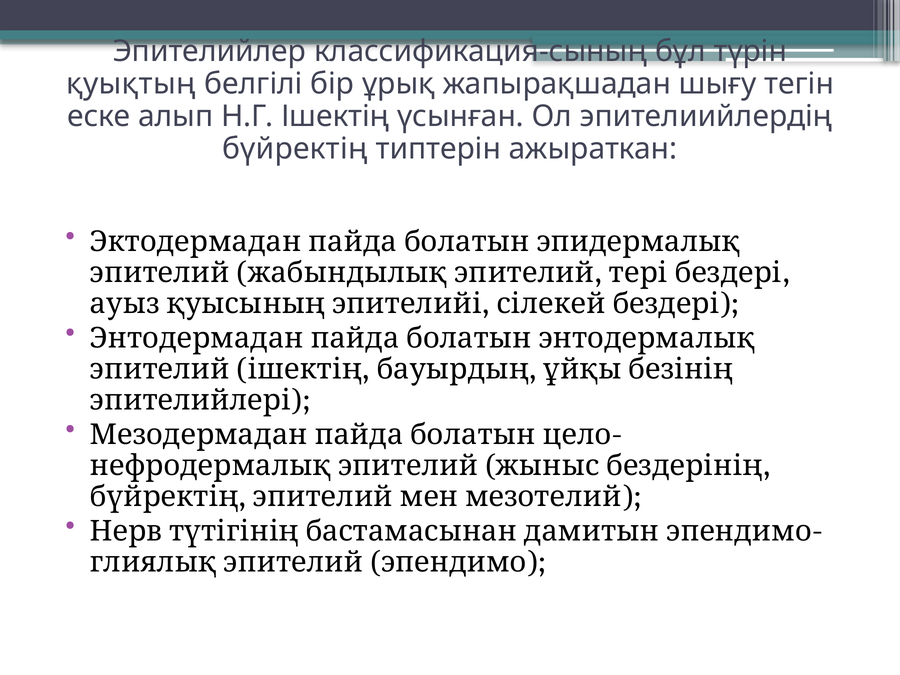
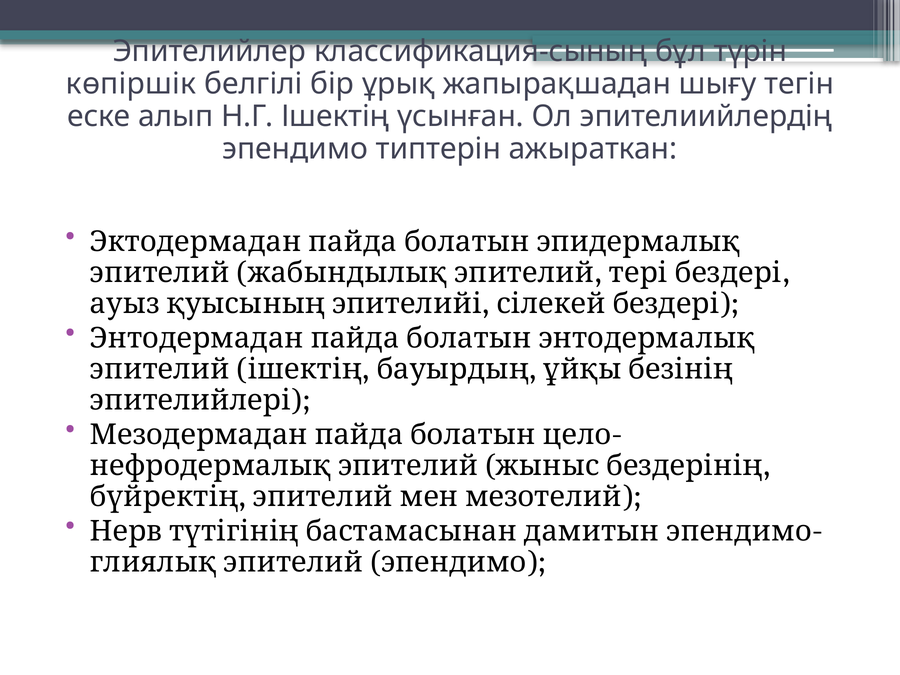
қуықтың: қуықтың -> көпіршік
бүйректің at (295, 149): бүйректің -> эпендимо
